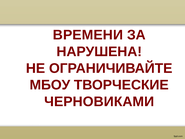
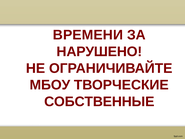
НАРУШЕНА: НАРУШЕНА -> НАРУШЕНО
ЧЕРНОВИКАМИ: ЧЕРНОВИКАМИ -> СОБСТВЕННЫЕ
